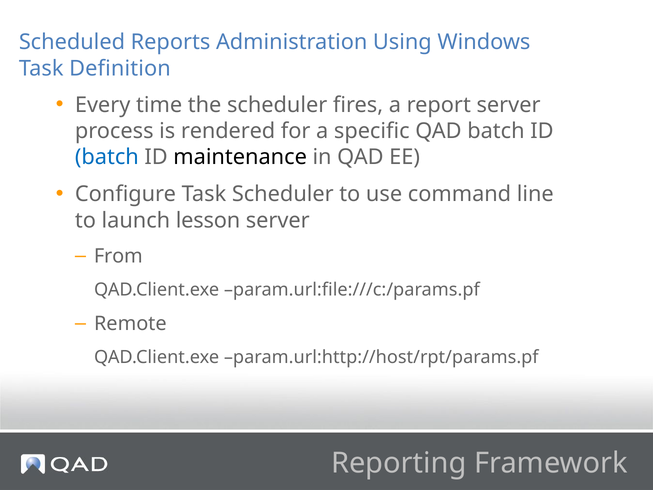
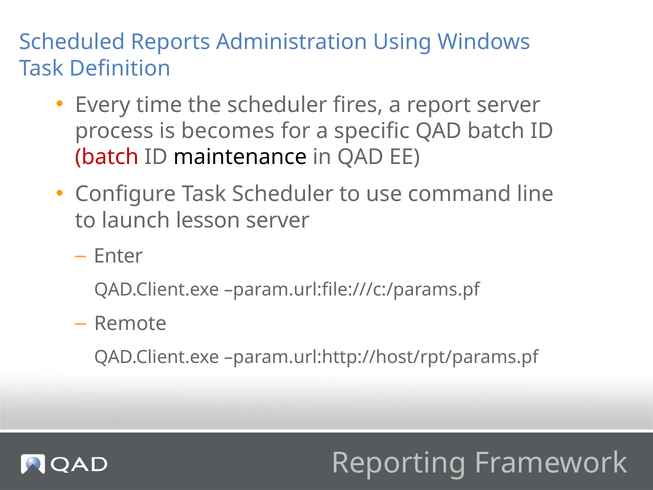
rendered: rendered -> becomes
batch at (107, 157) colour: blue -> red
From: From -> Enter
